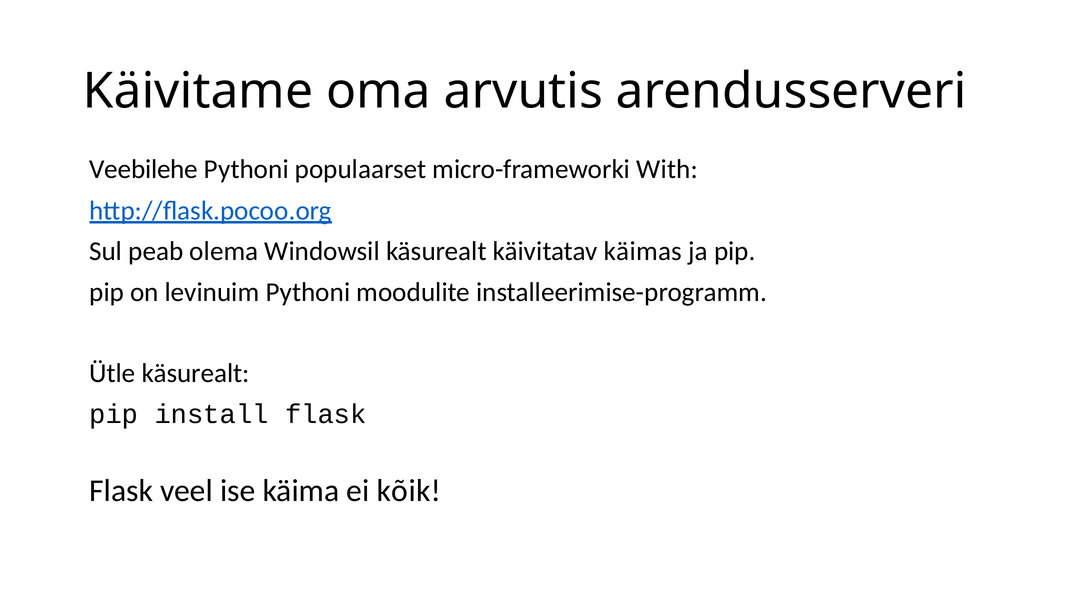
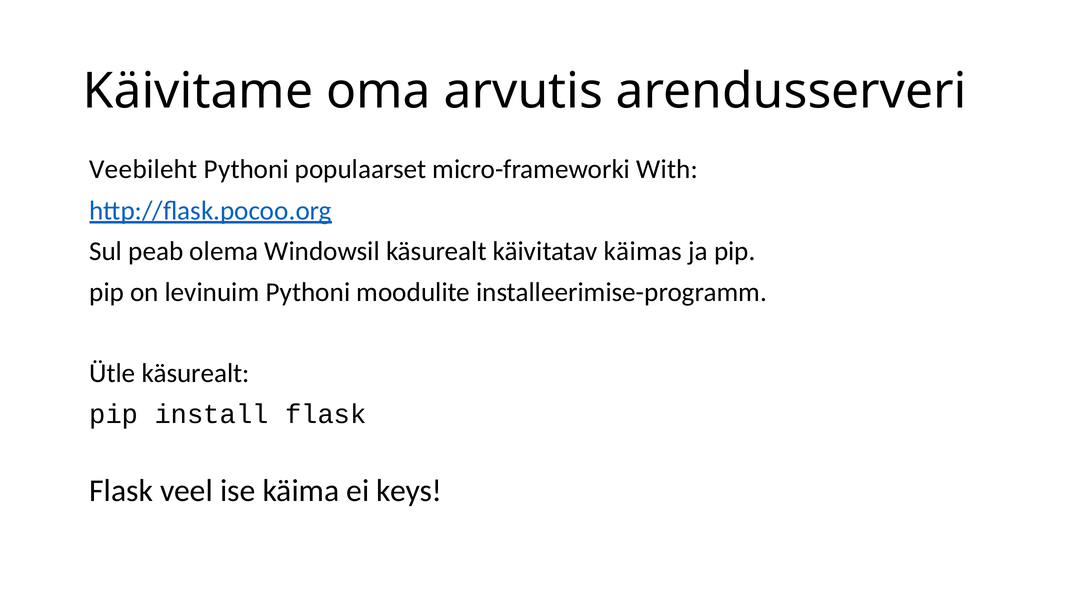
Veebilehe: Veebilehe -> Veebileht
kõik: kõik -> keys
